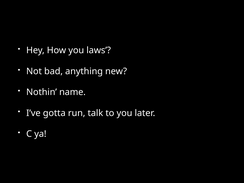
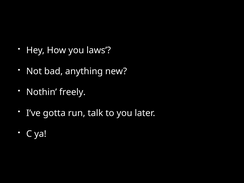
name: name -> freely
